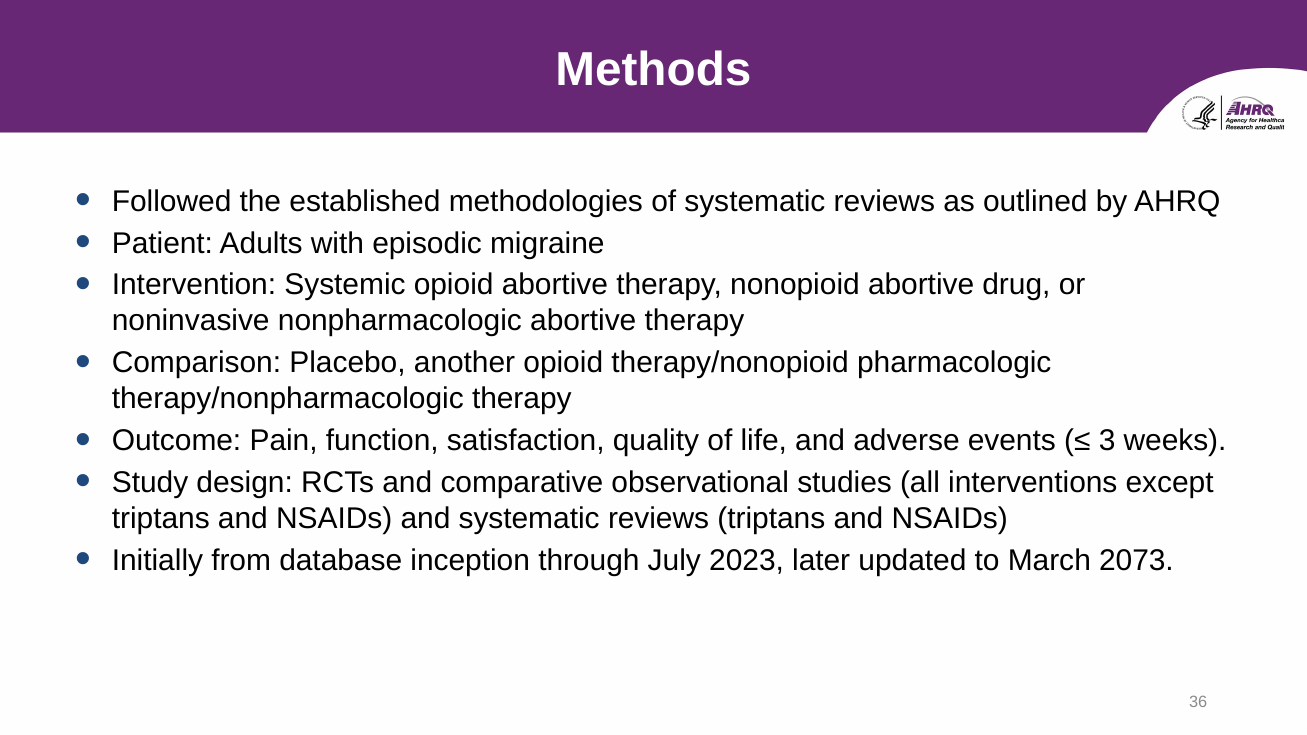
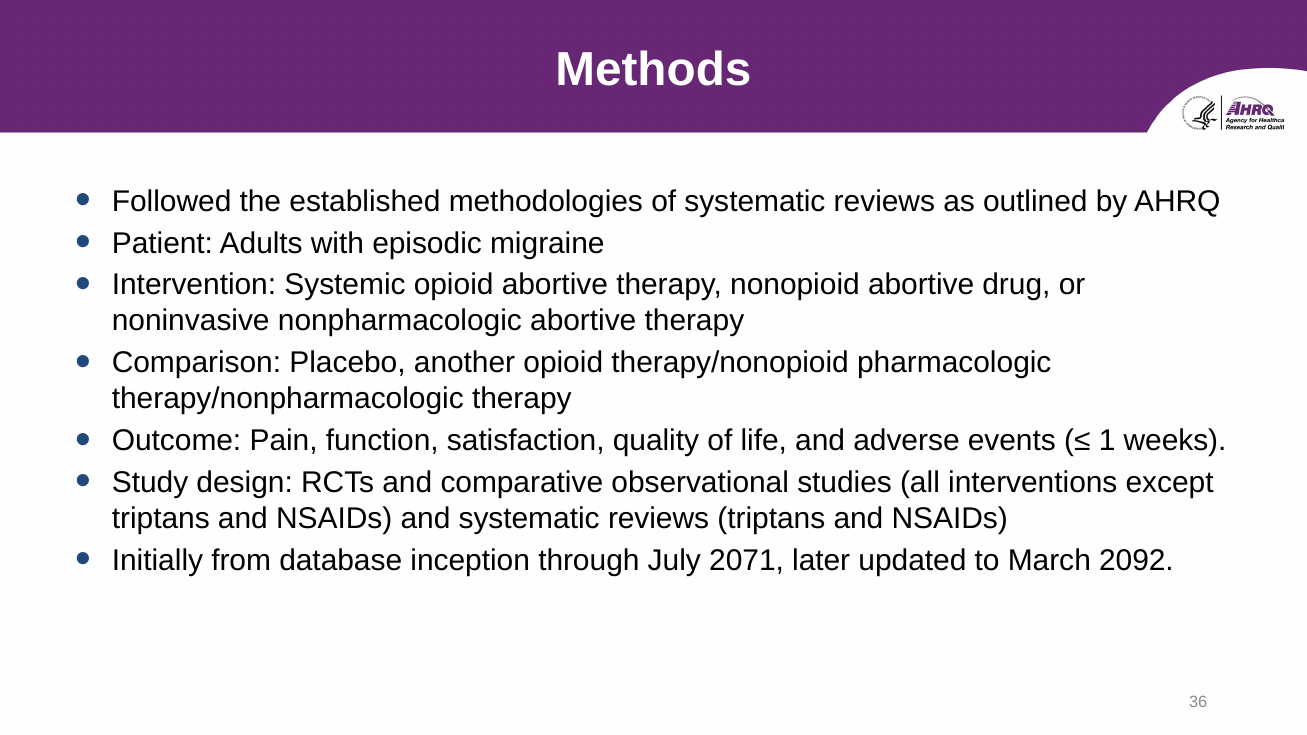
3: 3 -> 1
2023: 2023 -> 2071
2073: 2073 -> 2092
